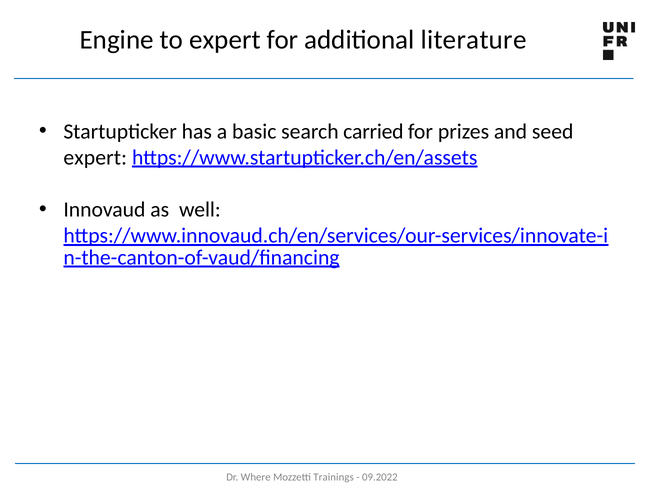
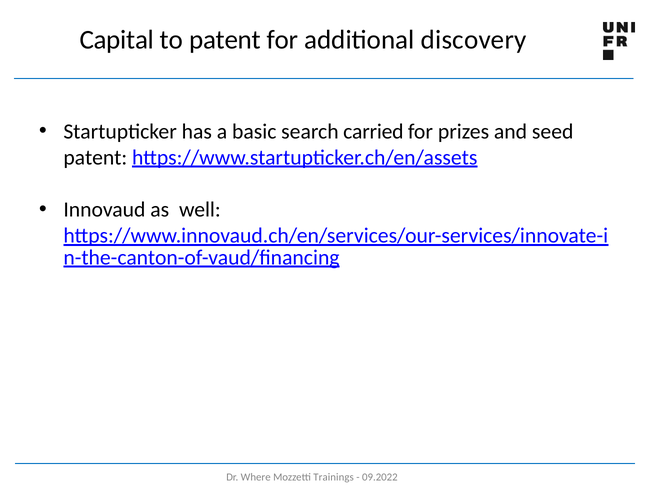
Engine: Engine -> Capital
to expert: expert -> patent
literature: literature -> discovery
expert at (95, 158): expert -> patent
